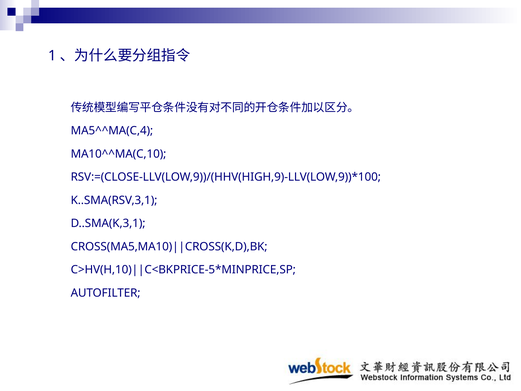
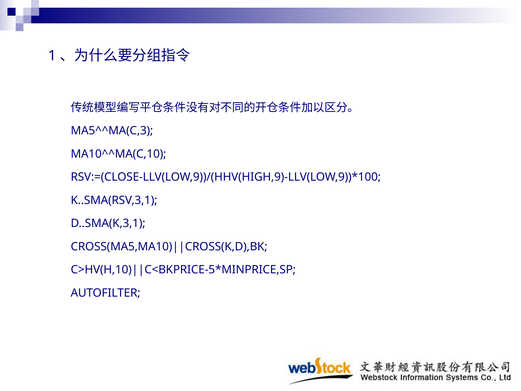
MA5^^MA(C,4: MA5^^MA(C,4 -> MA5^^MA(C,3
